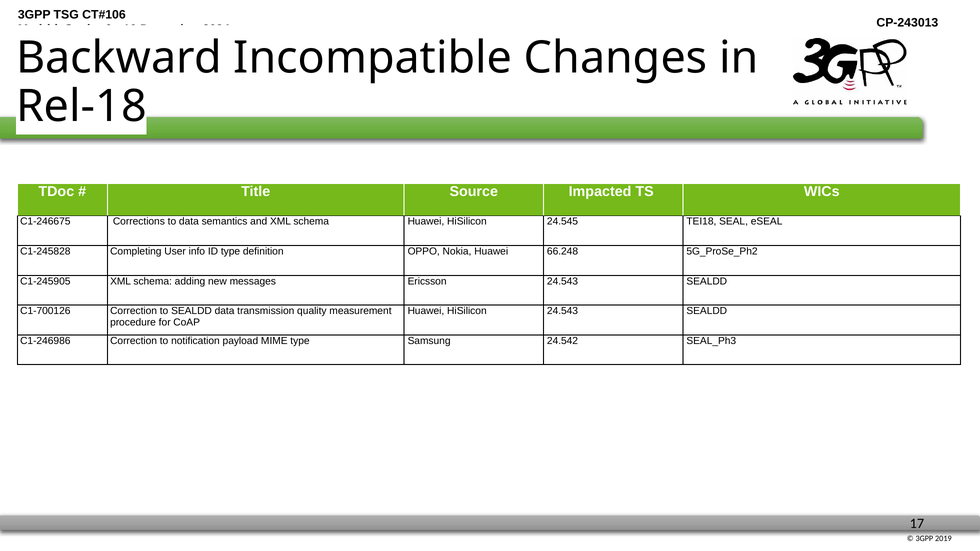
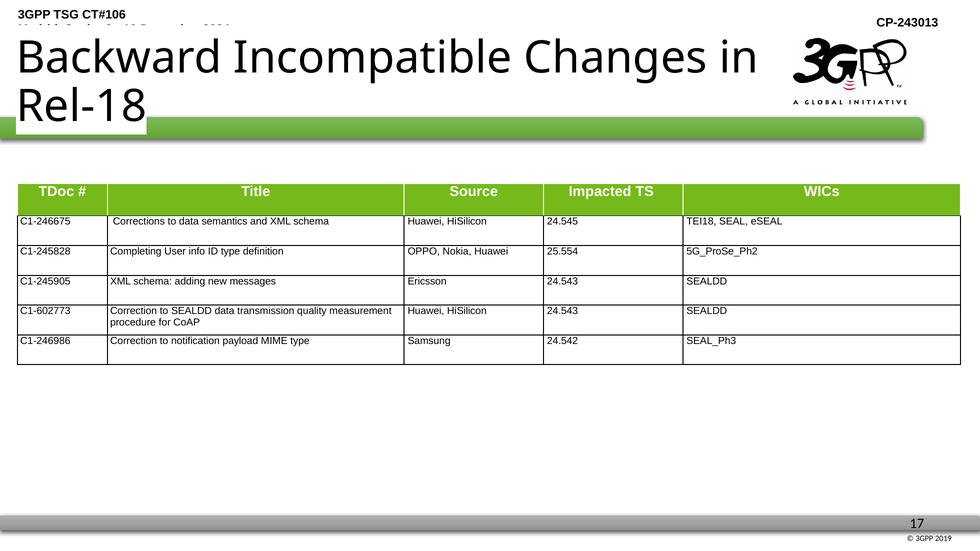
66.248: 66.248 -> 25.554
C1-700126: C1-700126 -> C1-602773
